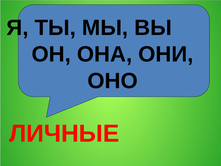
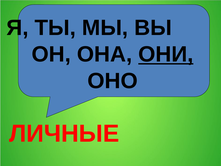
ОНИ underline: none -> present
